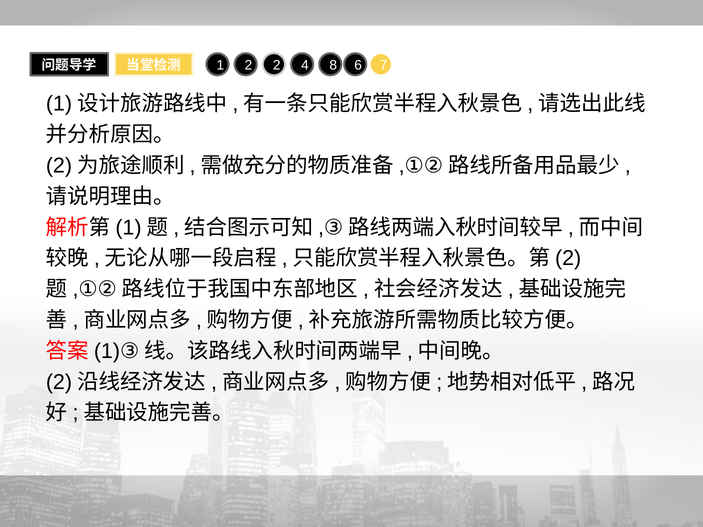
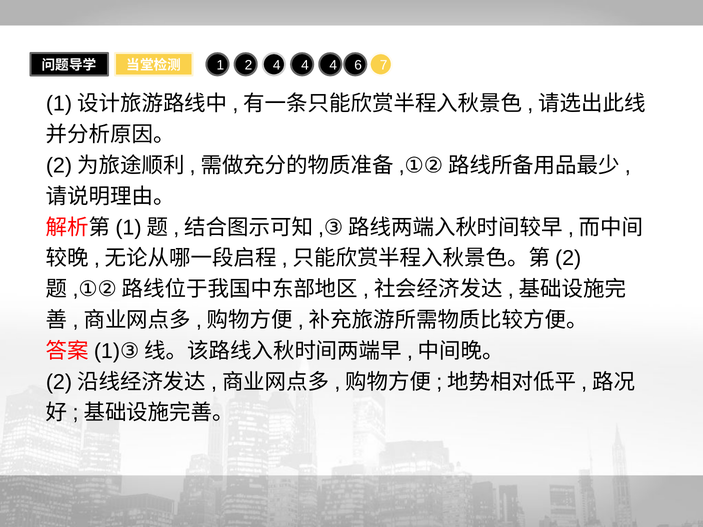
2 2: 2 -> 4
8 at (333, 65): 8 -> 4
